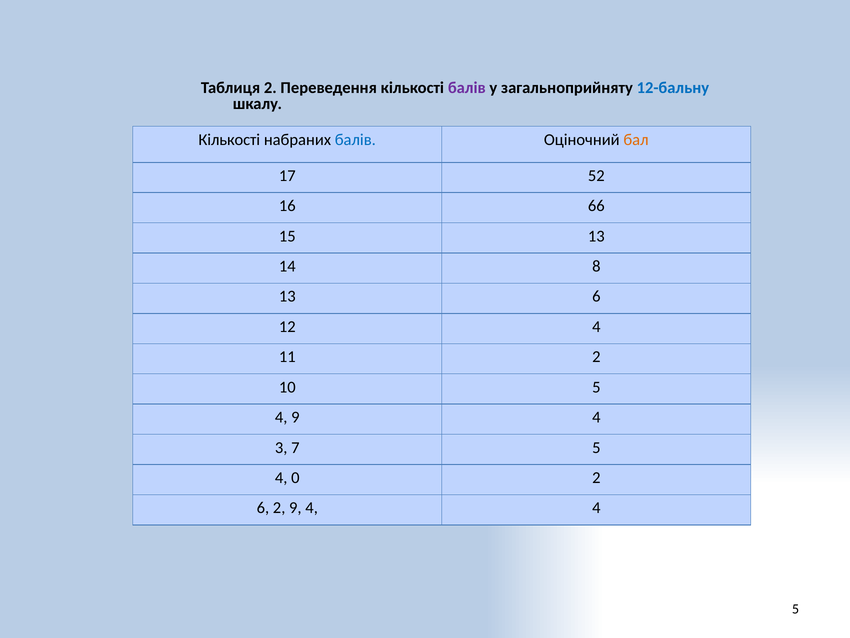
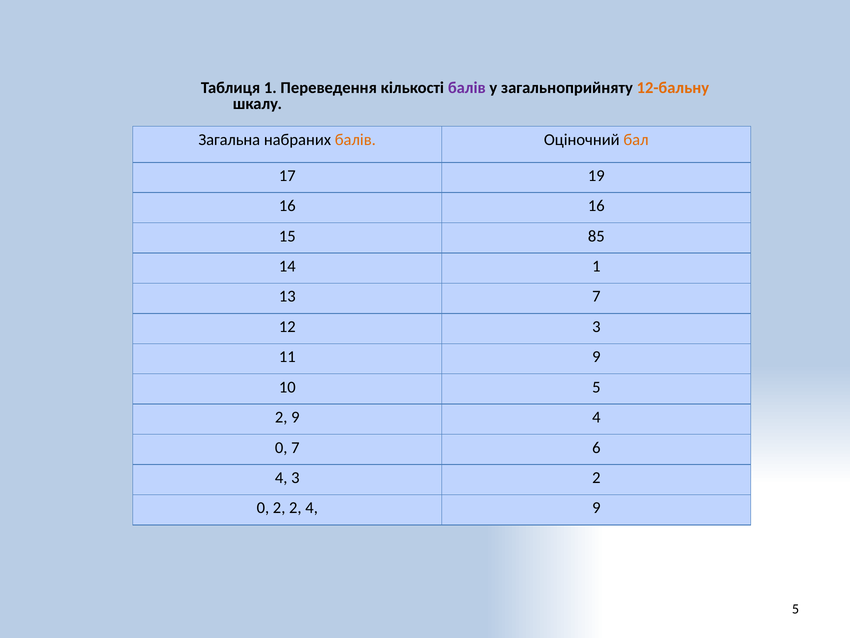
Таблиця 2: 2 -> 1
12-бальну colour: blue -> orange
Кількості at (229, 139): Кількості -> Загальна
балів at (355, 139) colour: blue -> orange
52: 52 -> 19
16 66: 66 -> 16
15 13: 13 -> 85
14 8: 8 -> 1
13 6: 6 -> 7
12 4: 4 -> 3
11 2: 2 -> 9
4 at (281, 417): 4 -> 2
3 at (281, 447): 3 -> 0
7 5: 5 -> 6
4 0: 0 -> 3
6 at (263, 508): 6 -> 0
2 9: 9 -> 2
4 4: 4 -> 9
